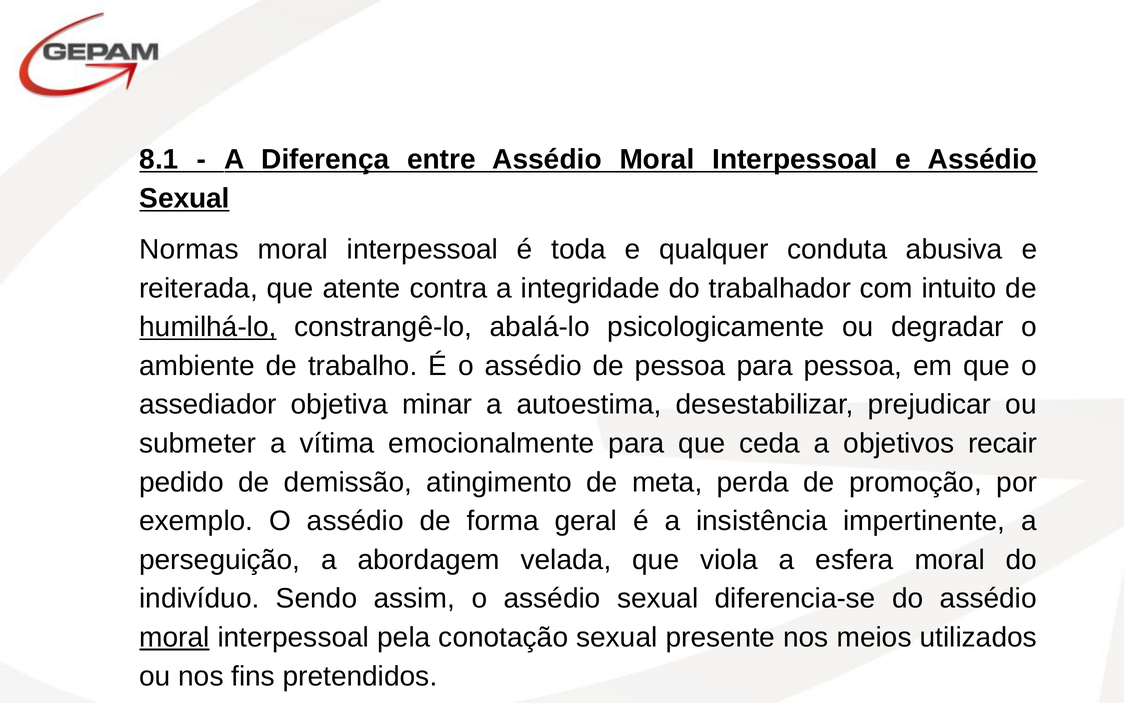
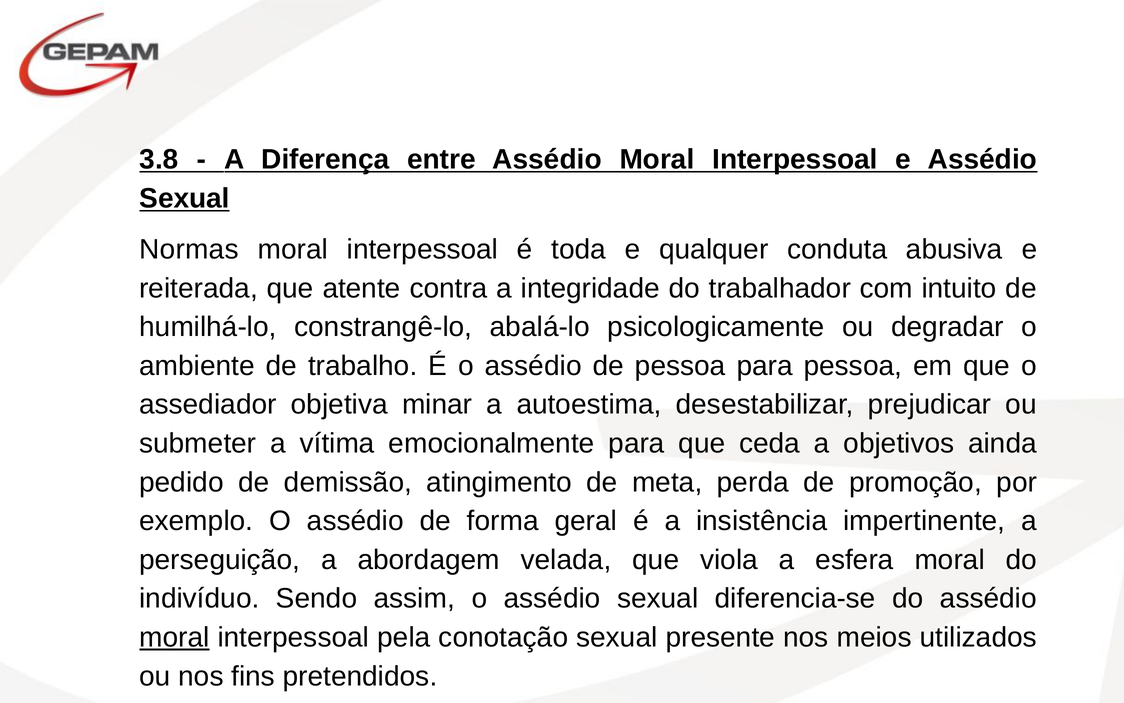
8.1: 8.1 -> 3.8
humilhá-lo underline: present -> none
recair: recair -> ainda
